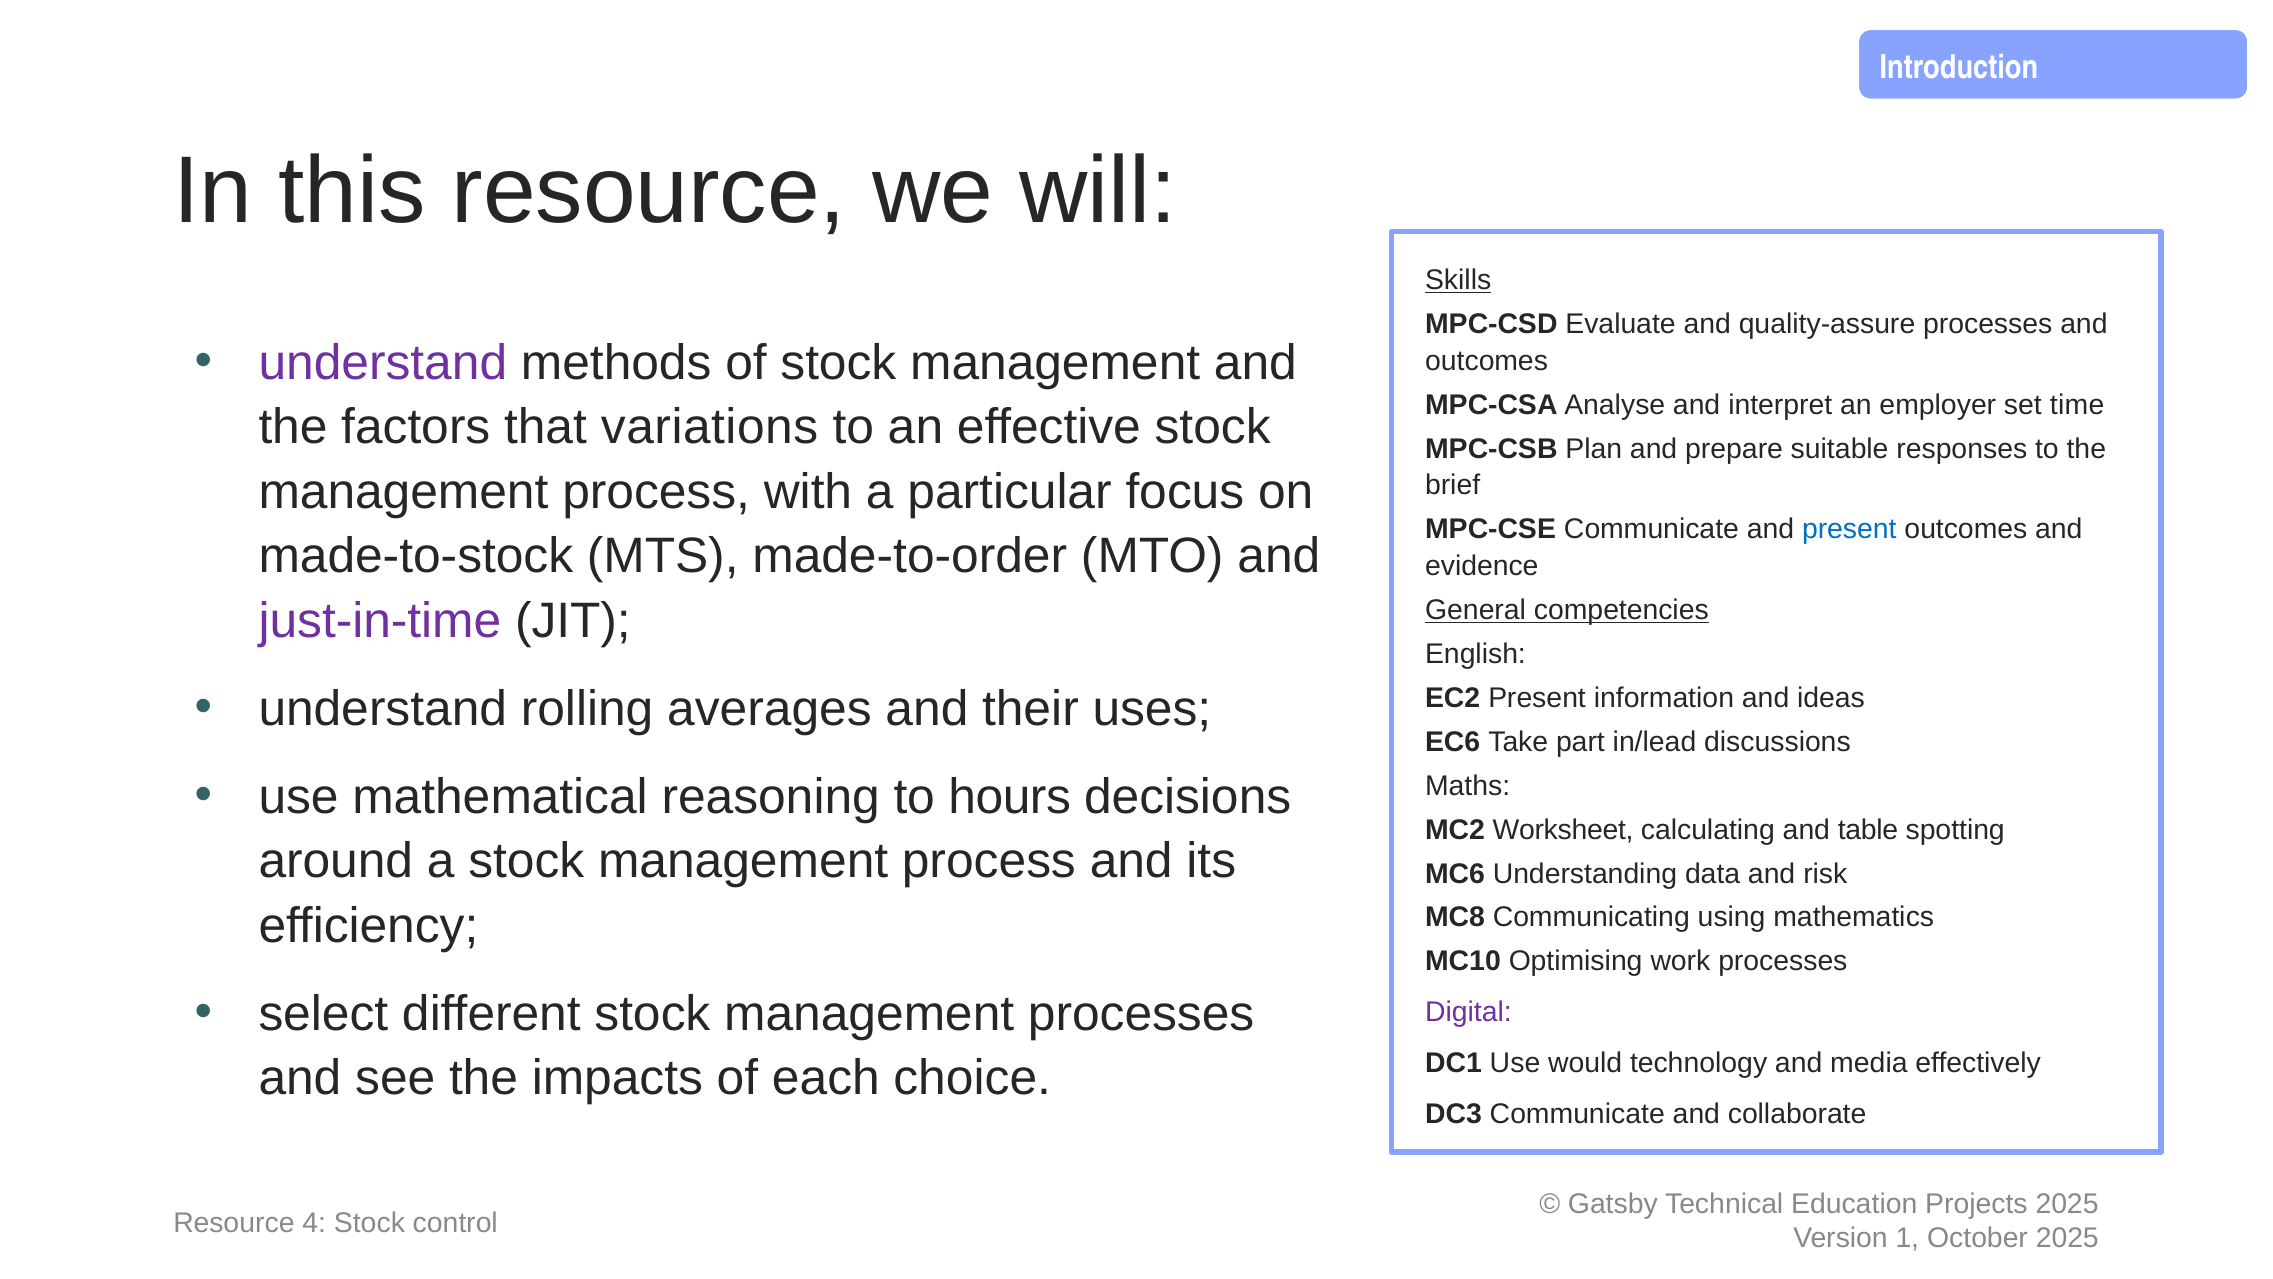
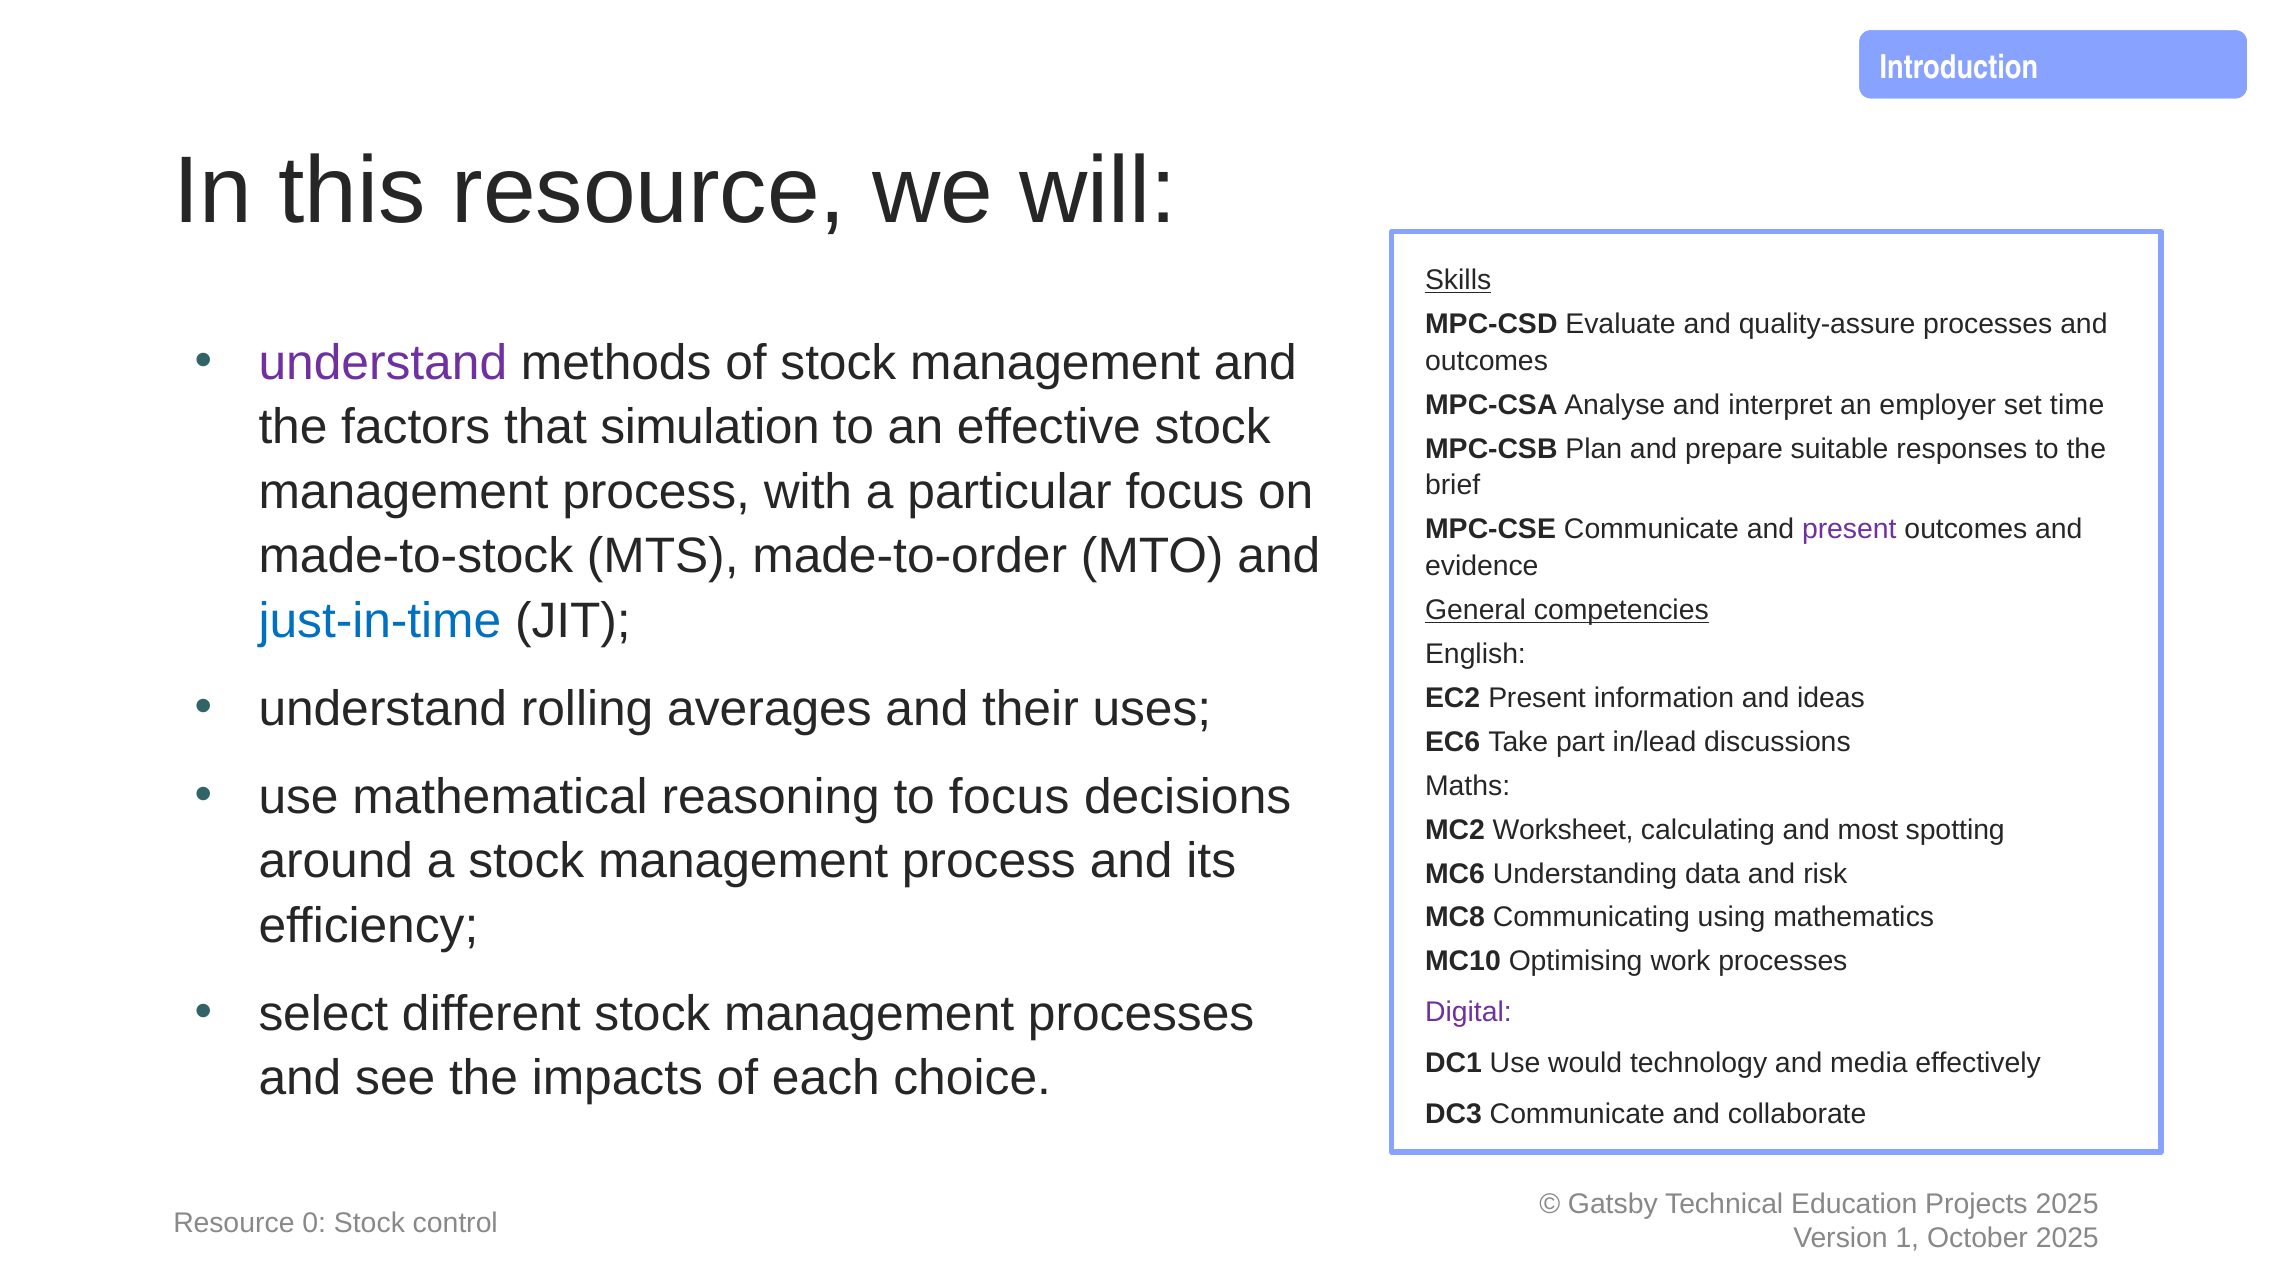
variations: variations -> simulation
present at (1849, 529) colour: blue -> purple
just-in-time colour: purple -> blue
to hours: hours -> focus
table: table -> most
4: 4 -> 0
